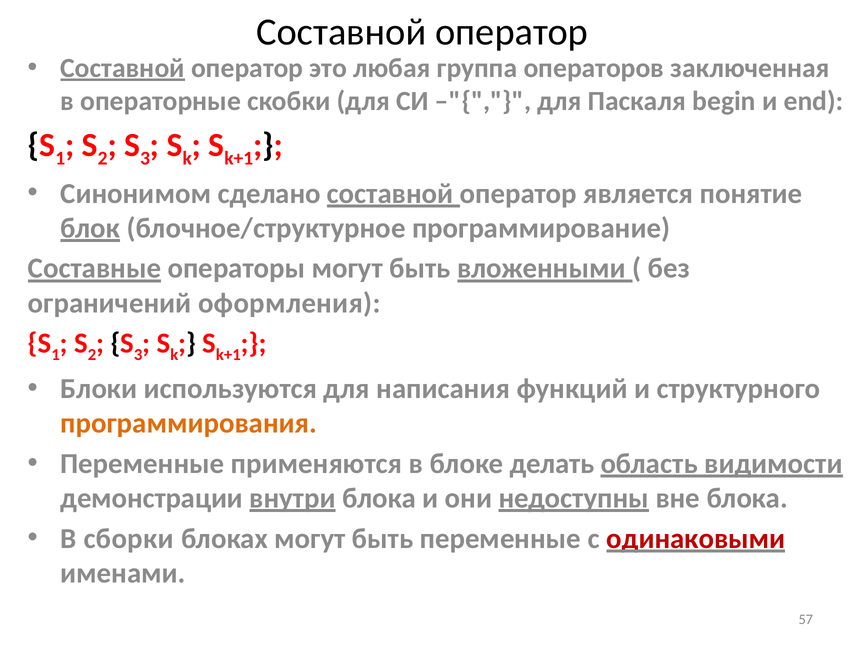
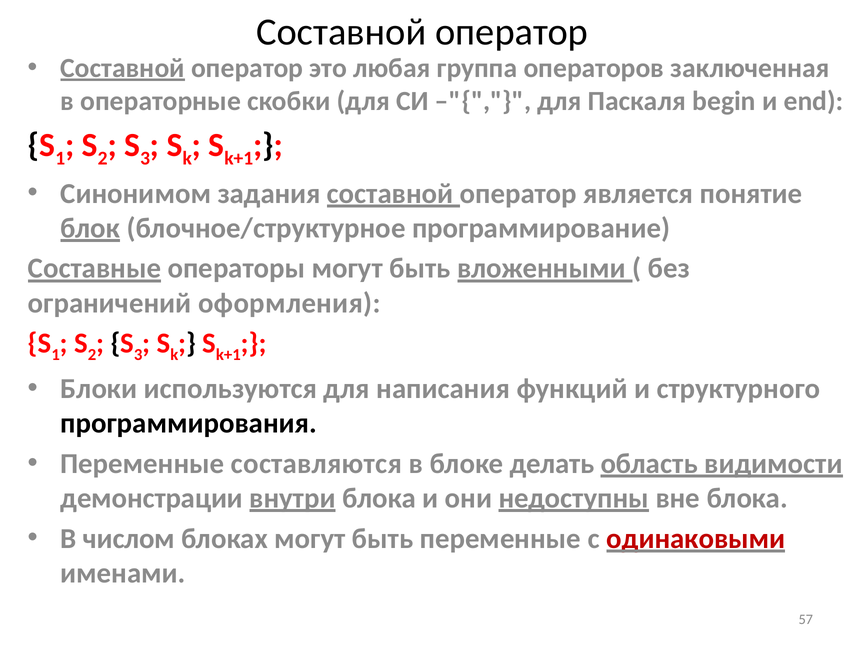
сделано: сделано -> задания
программирования colour: orange -> black
применяются: применяются -> составляются
сборки: сборки -> числом
